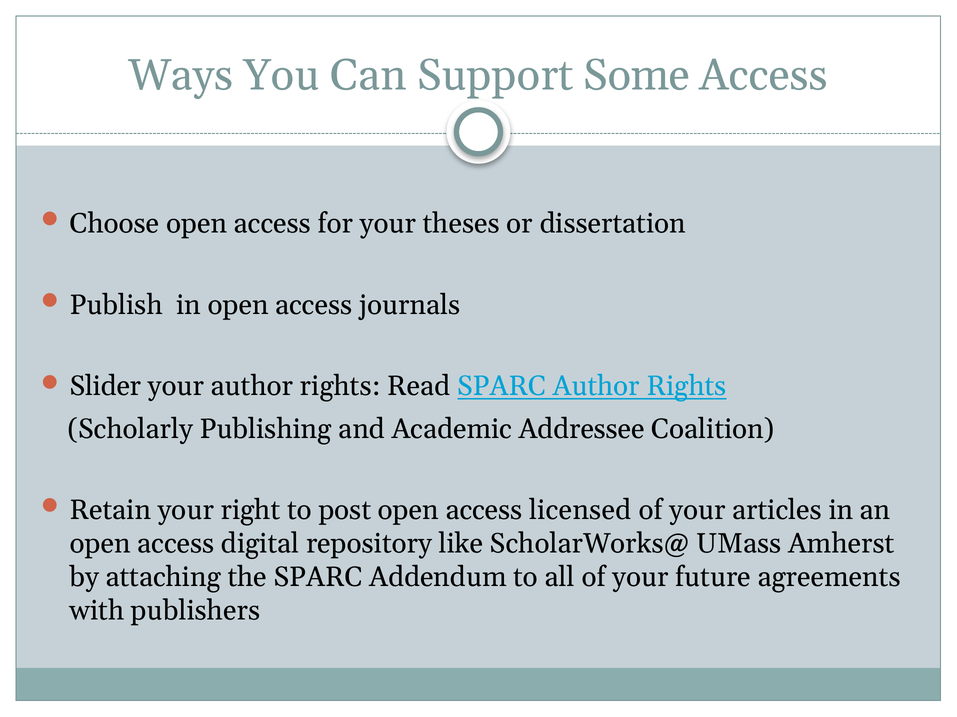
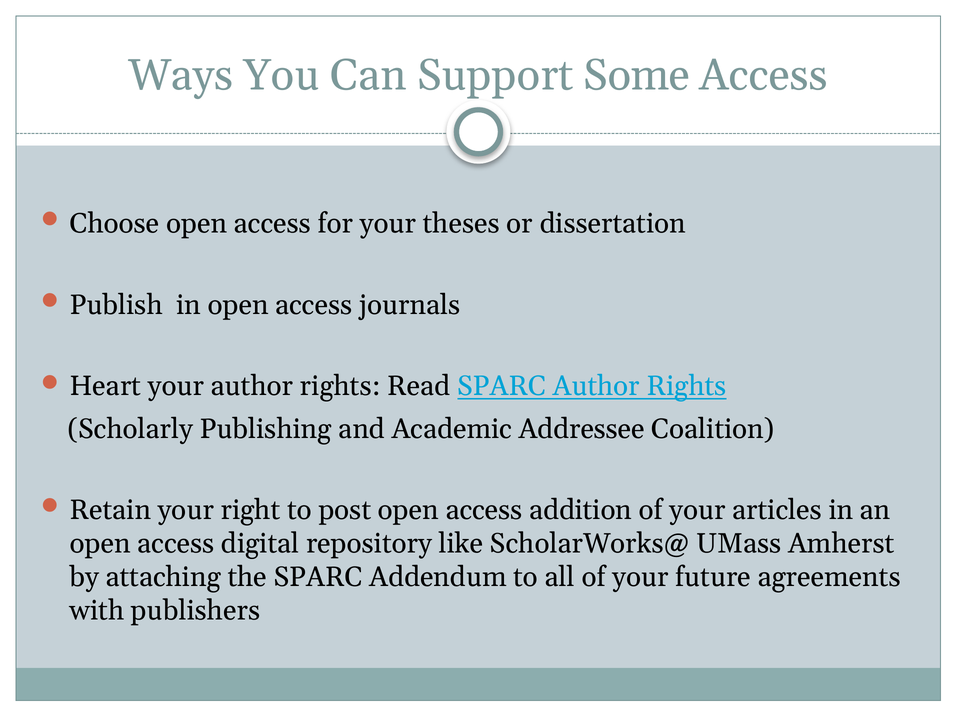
Slider: Slider -> Heart
licensed: licensed -> addition
